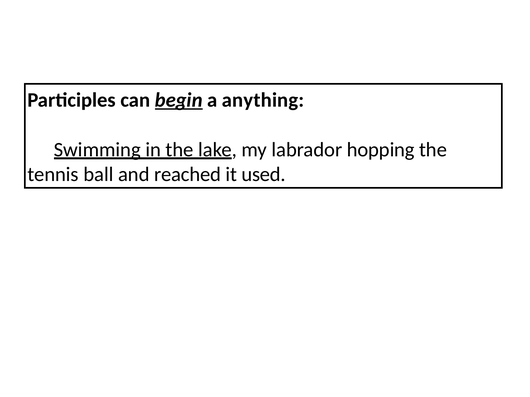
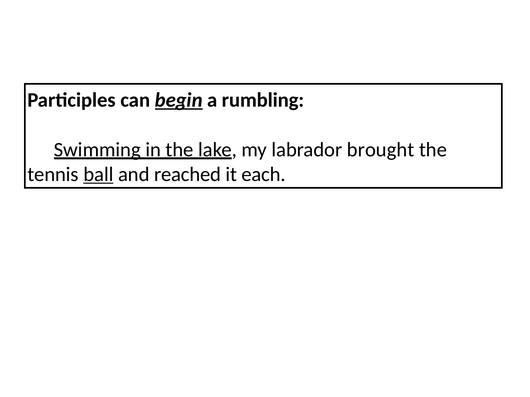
anything: anything -> rumbling
hopping: hopping -> brought
ball underline: none -> present
used: used -> each
